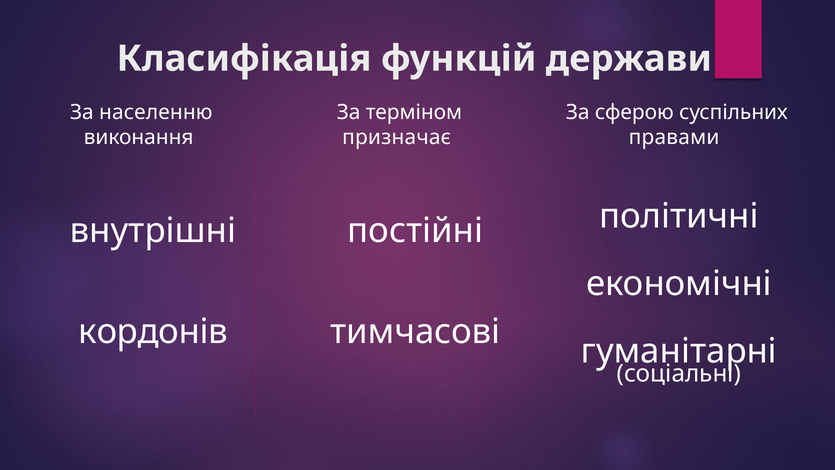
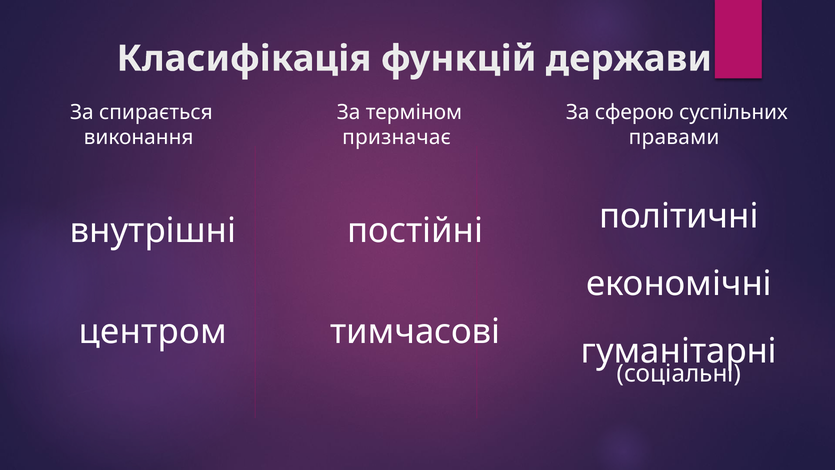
населенню: населенню -> спирається
кордонів: кордонів -> центром
